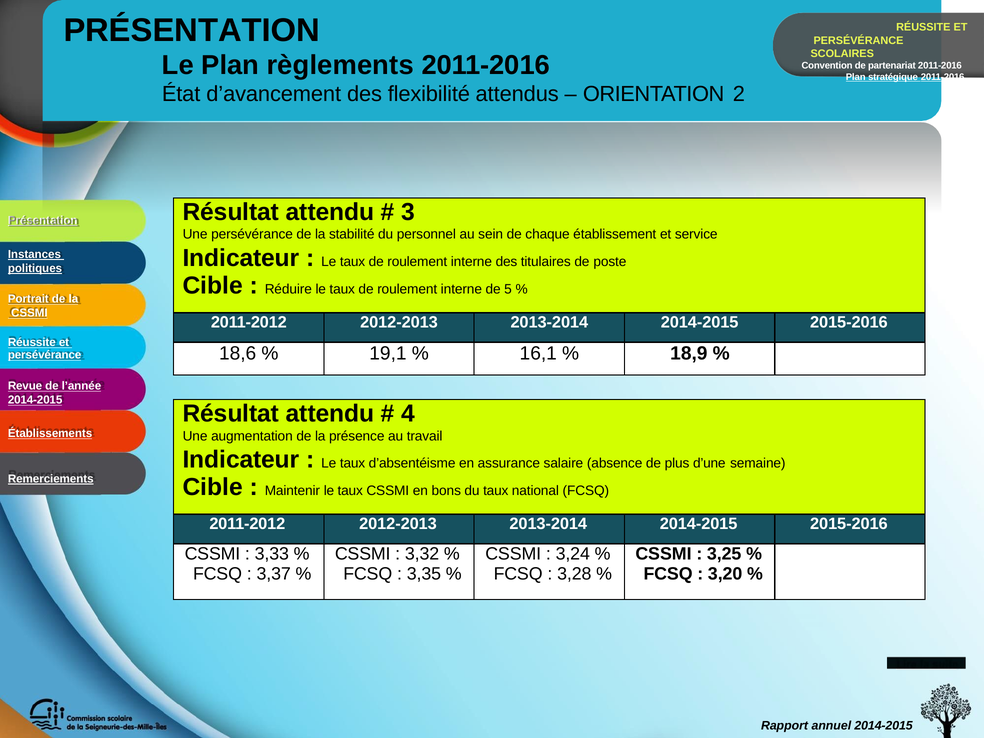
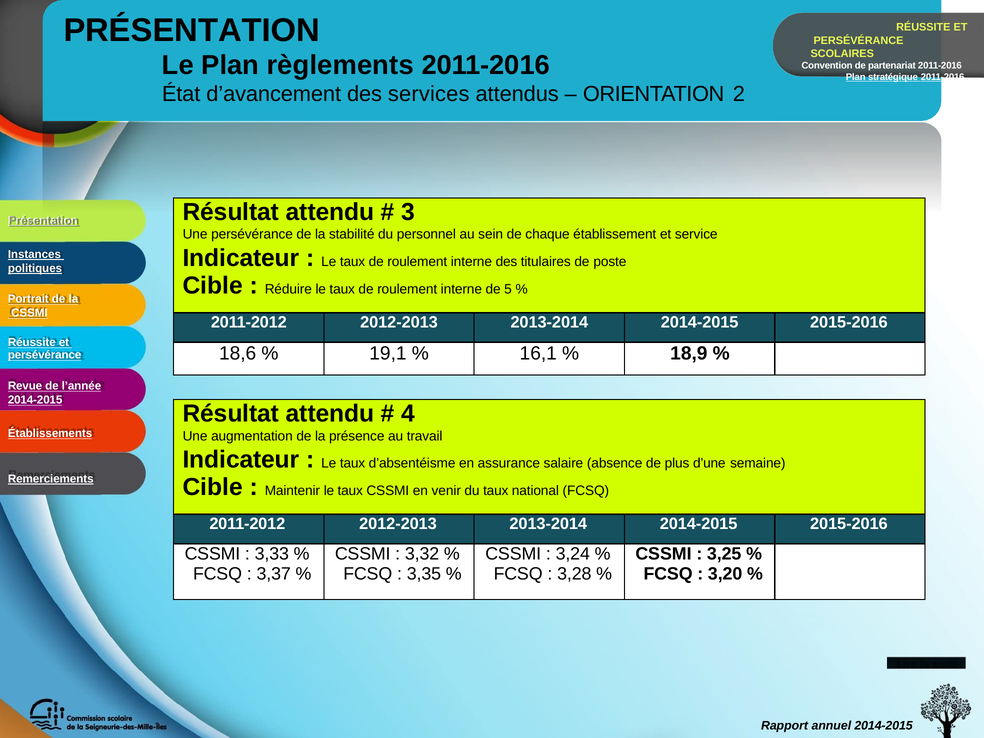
flexibilité: flexibilité -> services
bons: bons -> venir
